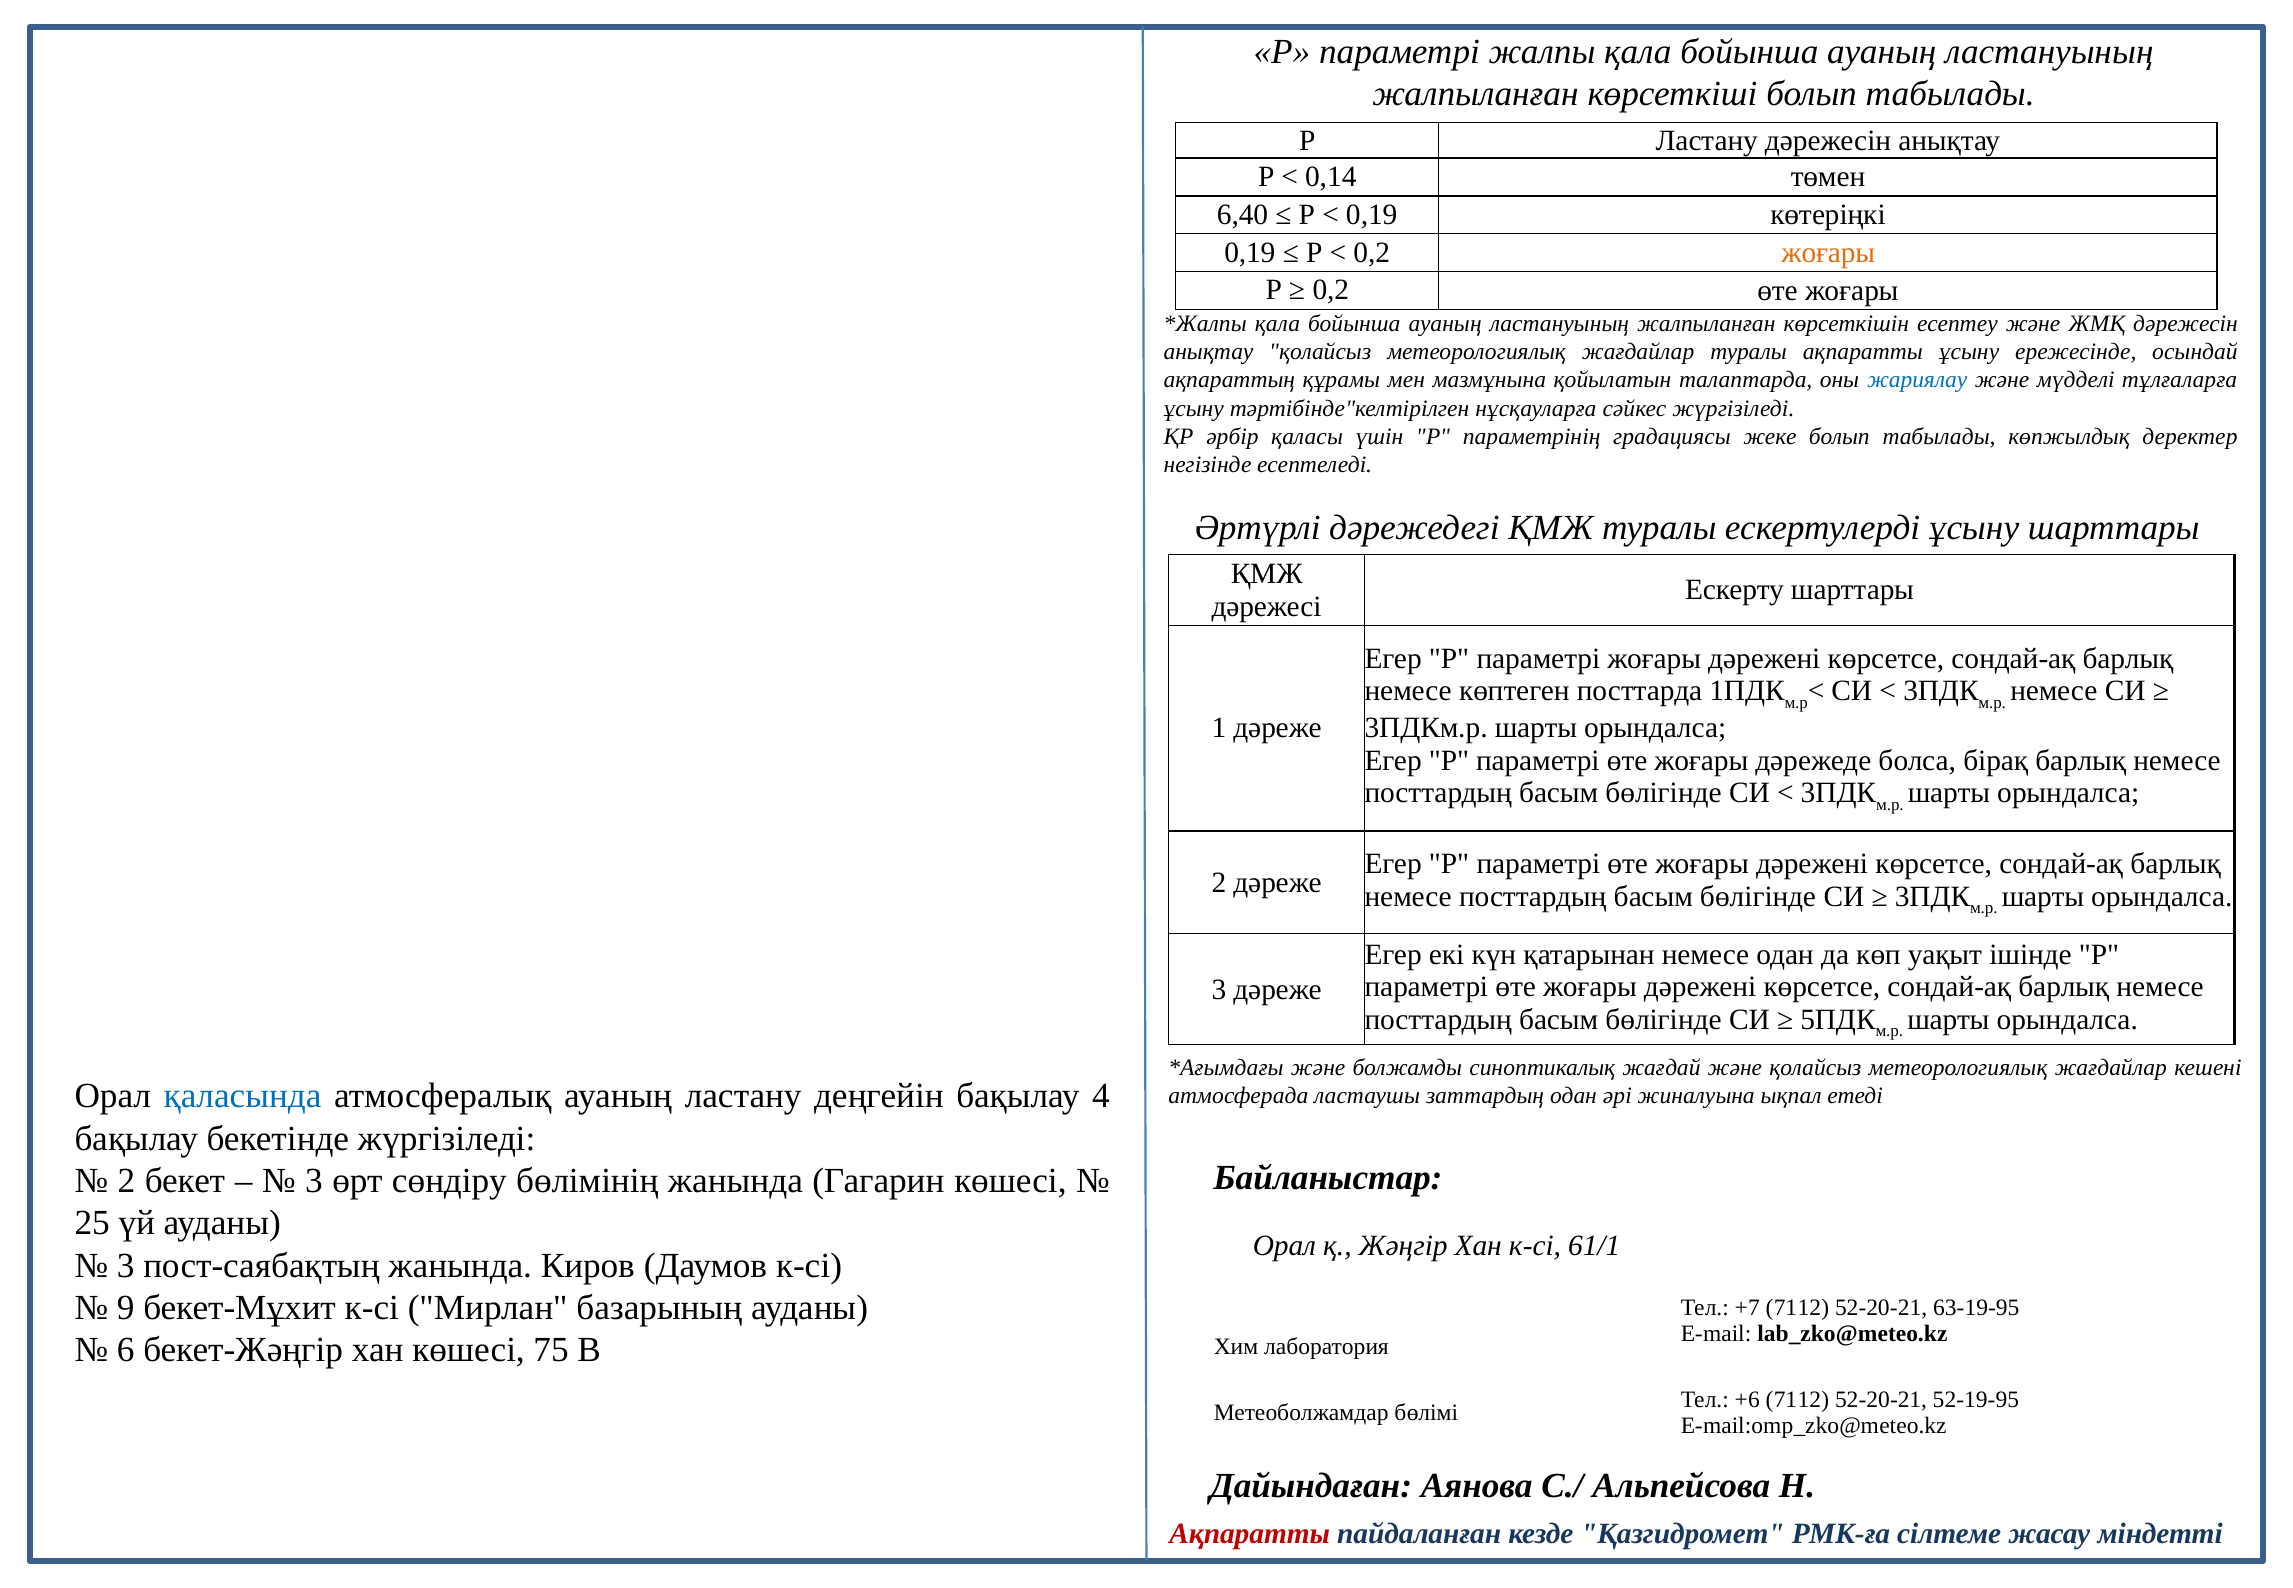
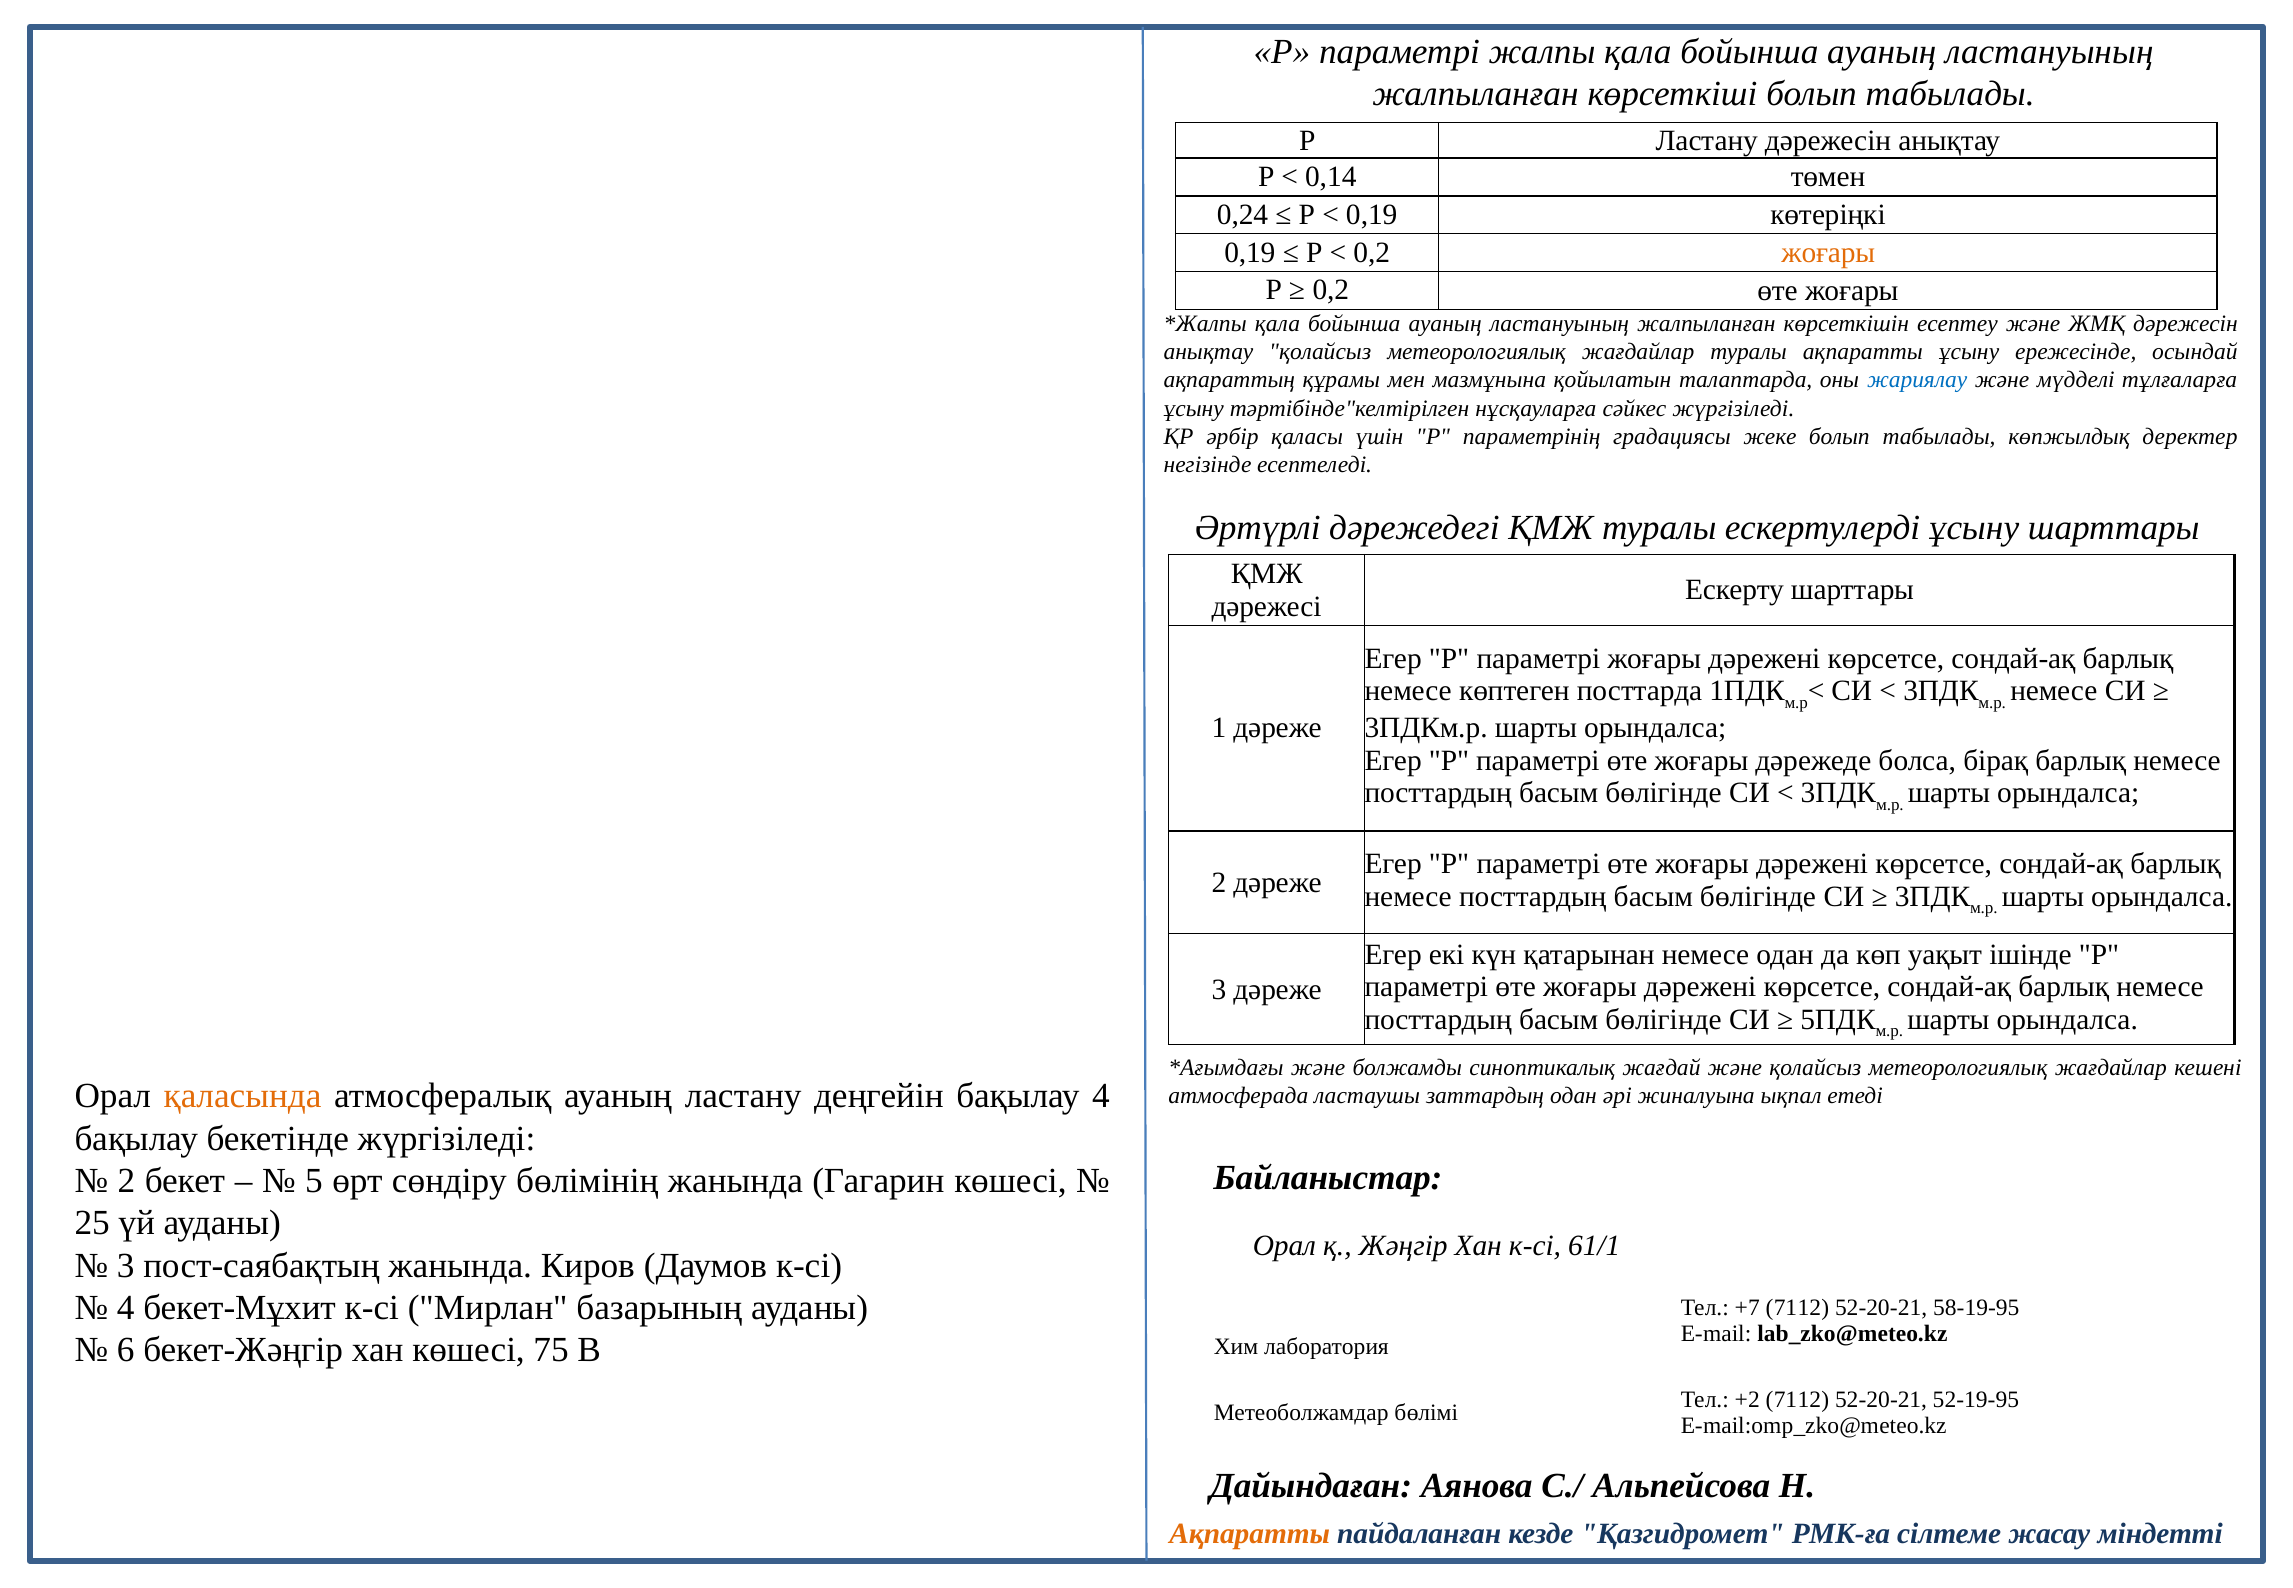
6,40: 6,40 -> 0,24
қаласында colour: blue -> orange
3 at (314, 1180): 3 -> 5
9 at (126, 1307): 9 -> 4
63-19-95: 63-19-95 -> 58-19-95
+6: +6 -> +2
Ақпаратты at (1250, 1533) colour: red -> orange
